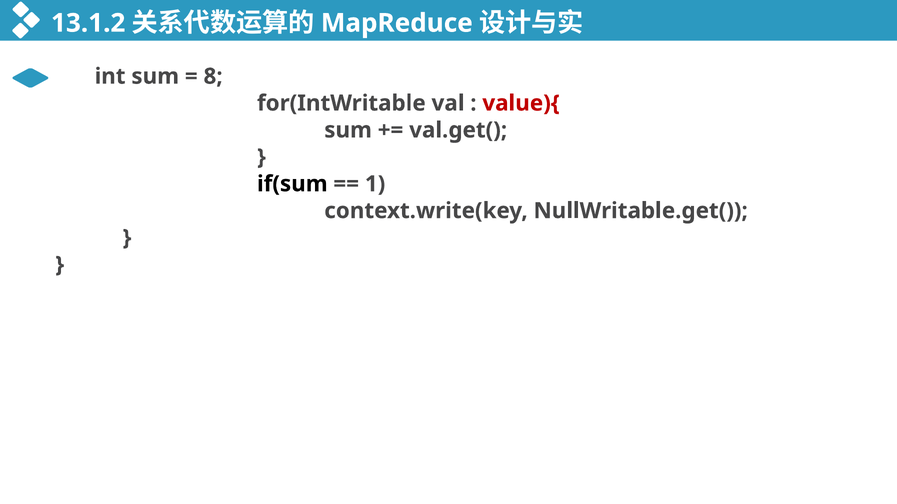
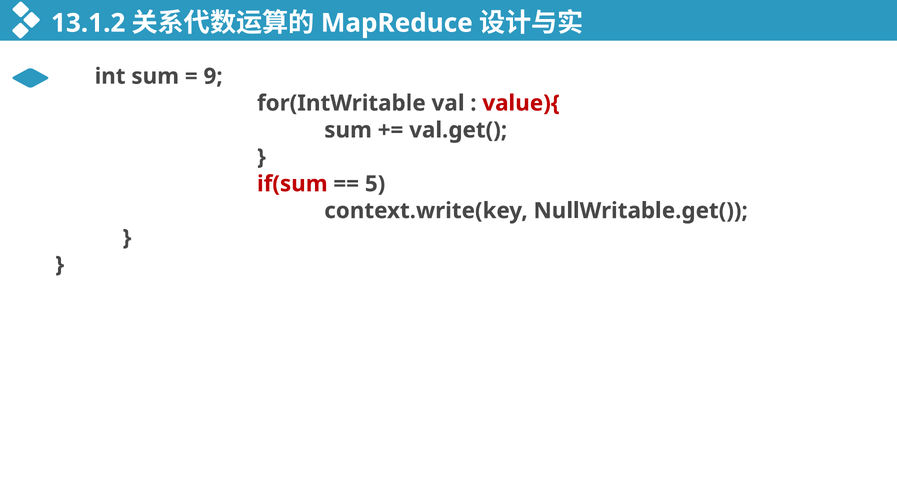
8: 8 -> 9
if(sum colour: black -> red
1: 1 -> 5
